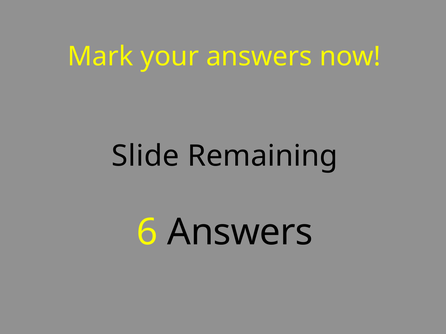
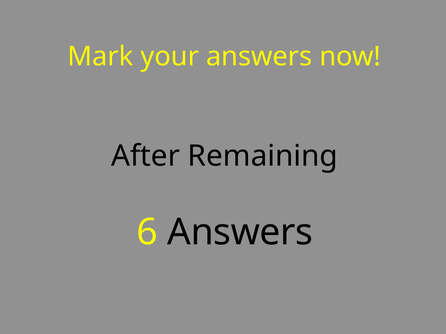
Slide: Slide -> After
